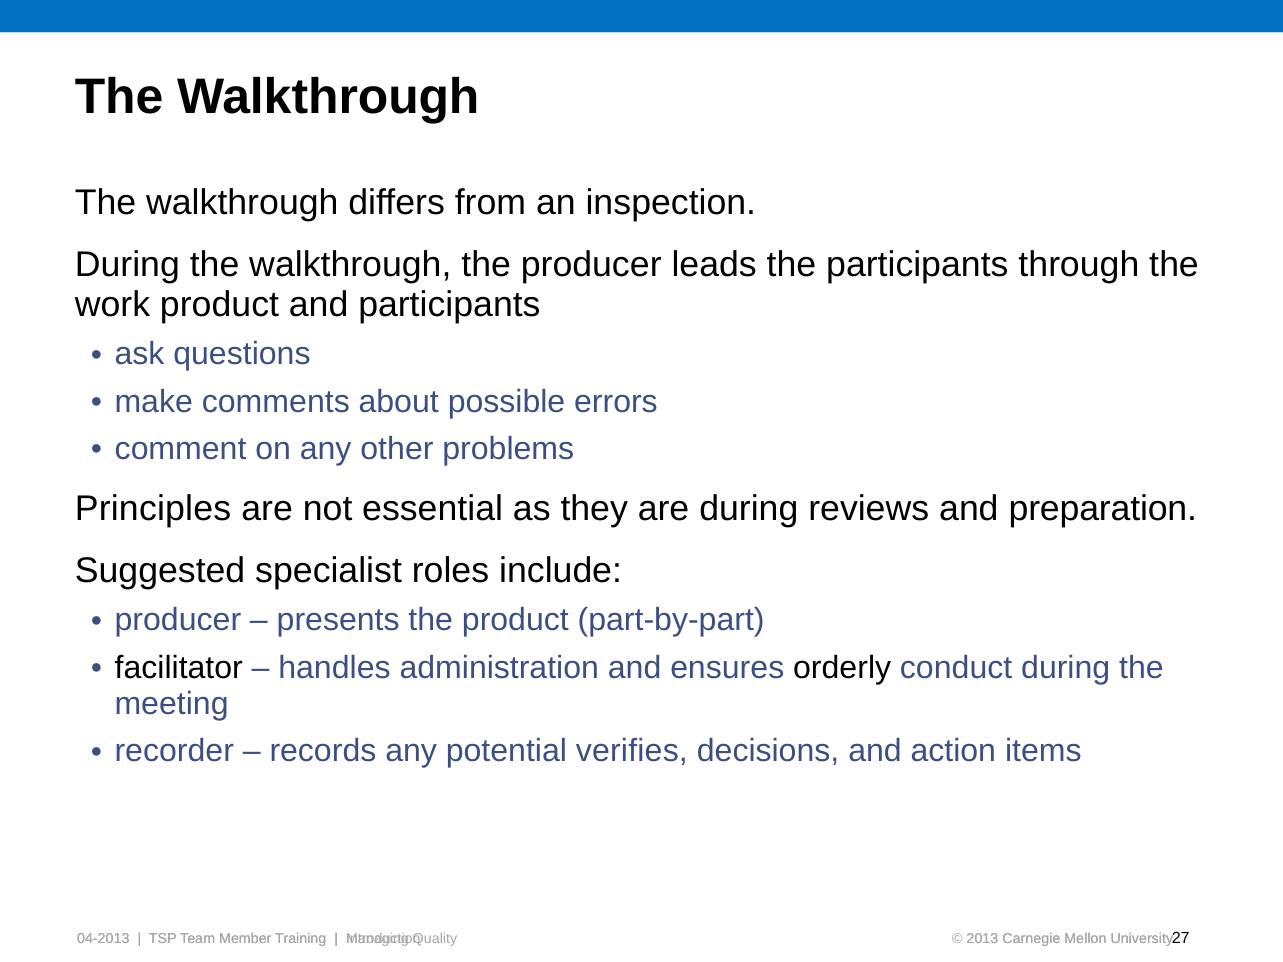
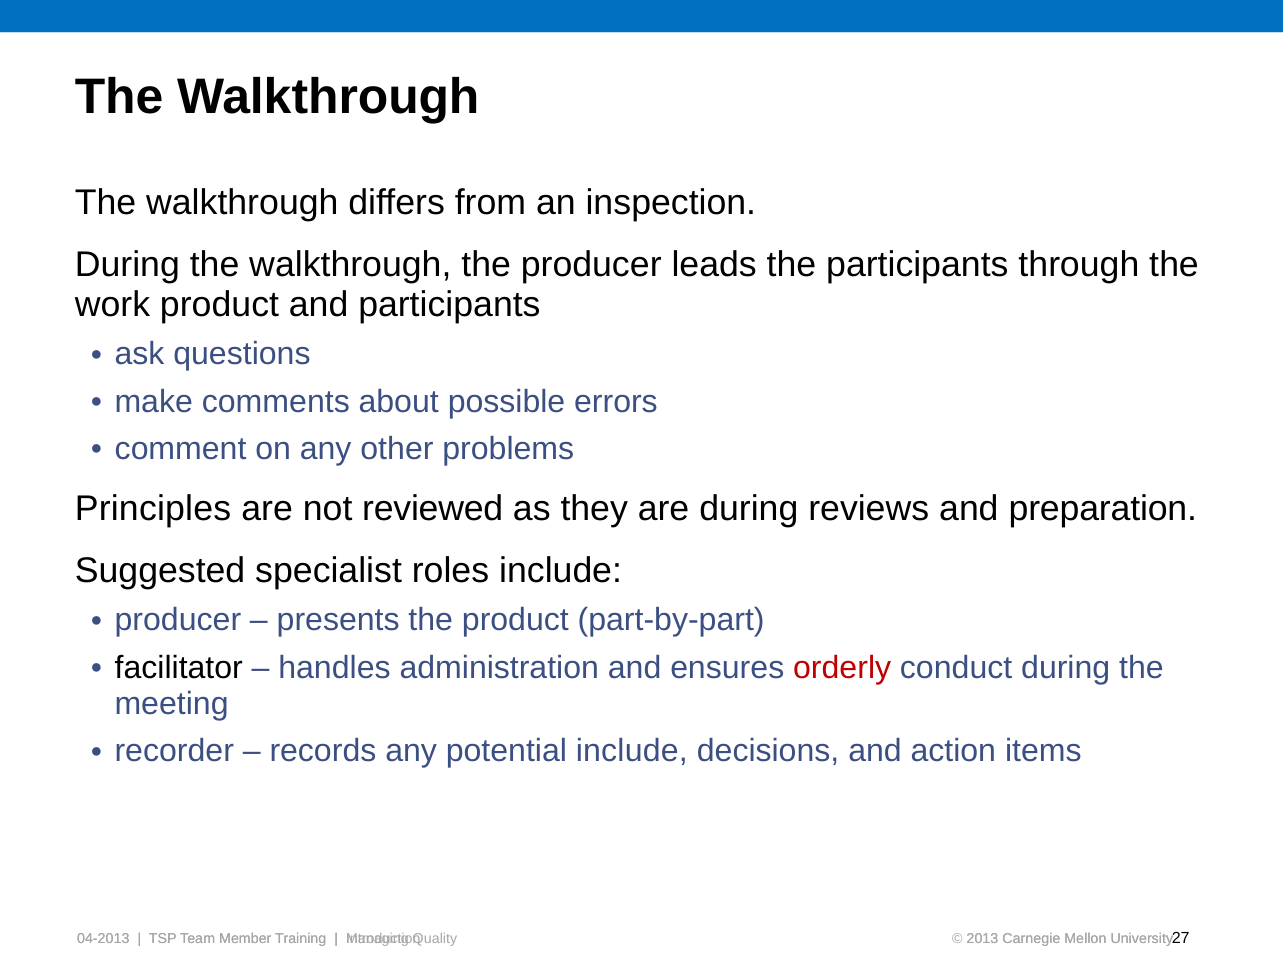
essential: essential -> reviewed
orderly colour: black -> red
potential verifies: verifies -> include
